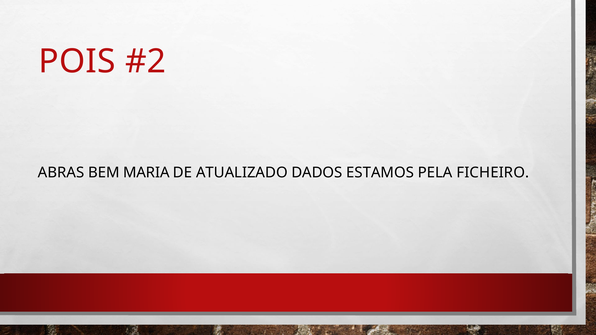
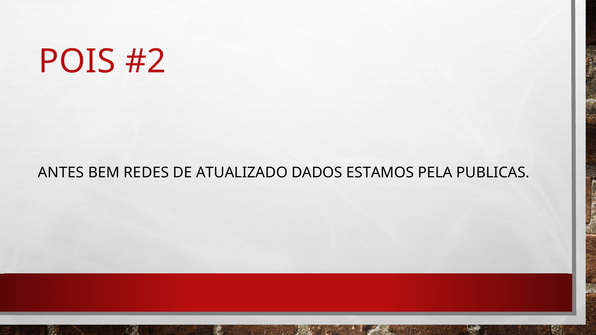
ABRAS: ABRAS -> ANTES
MARIA: MARIA -> REDES
FICHEIRO: FICHEIRO -> PUBLICAS
